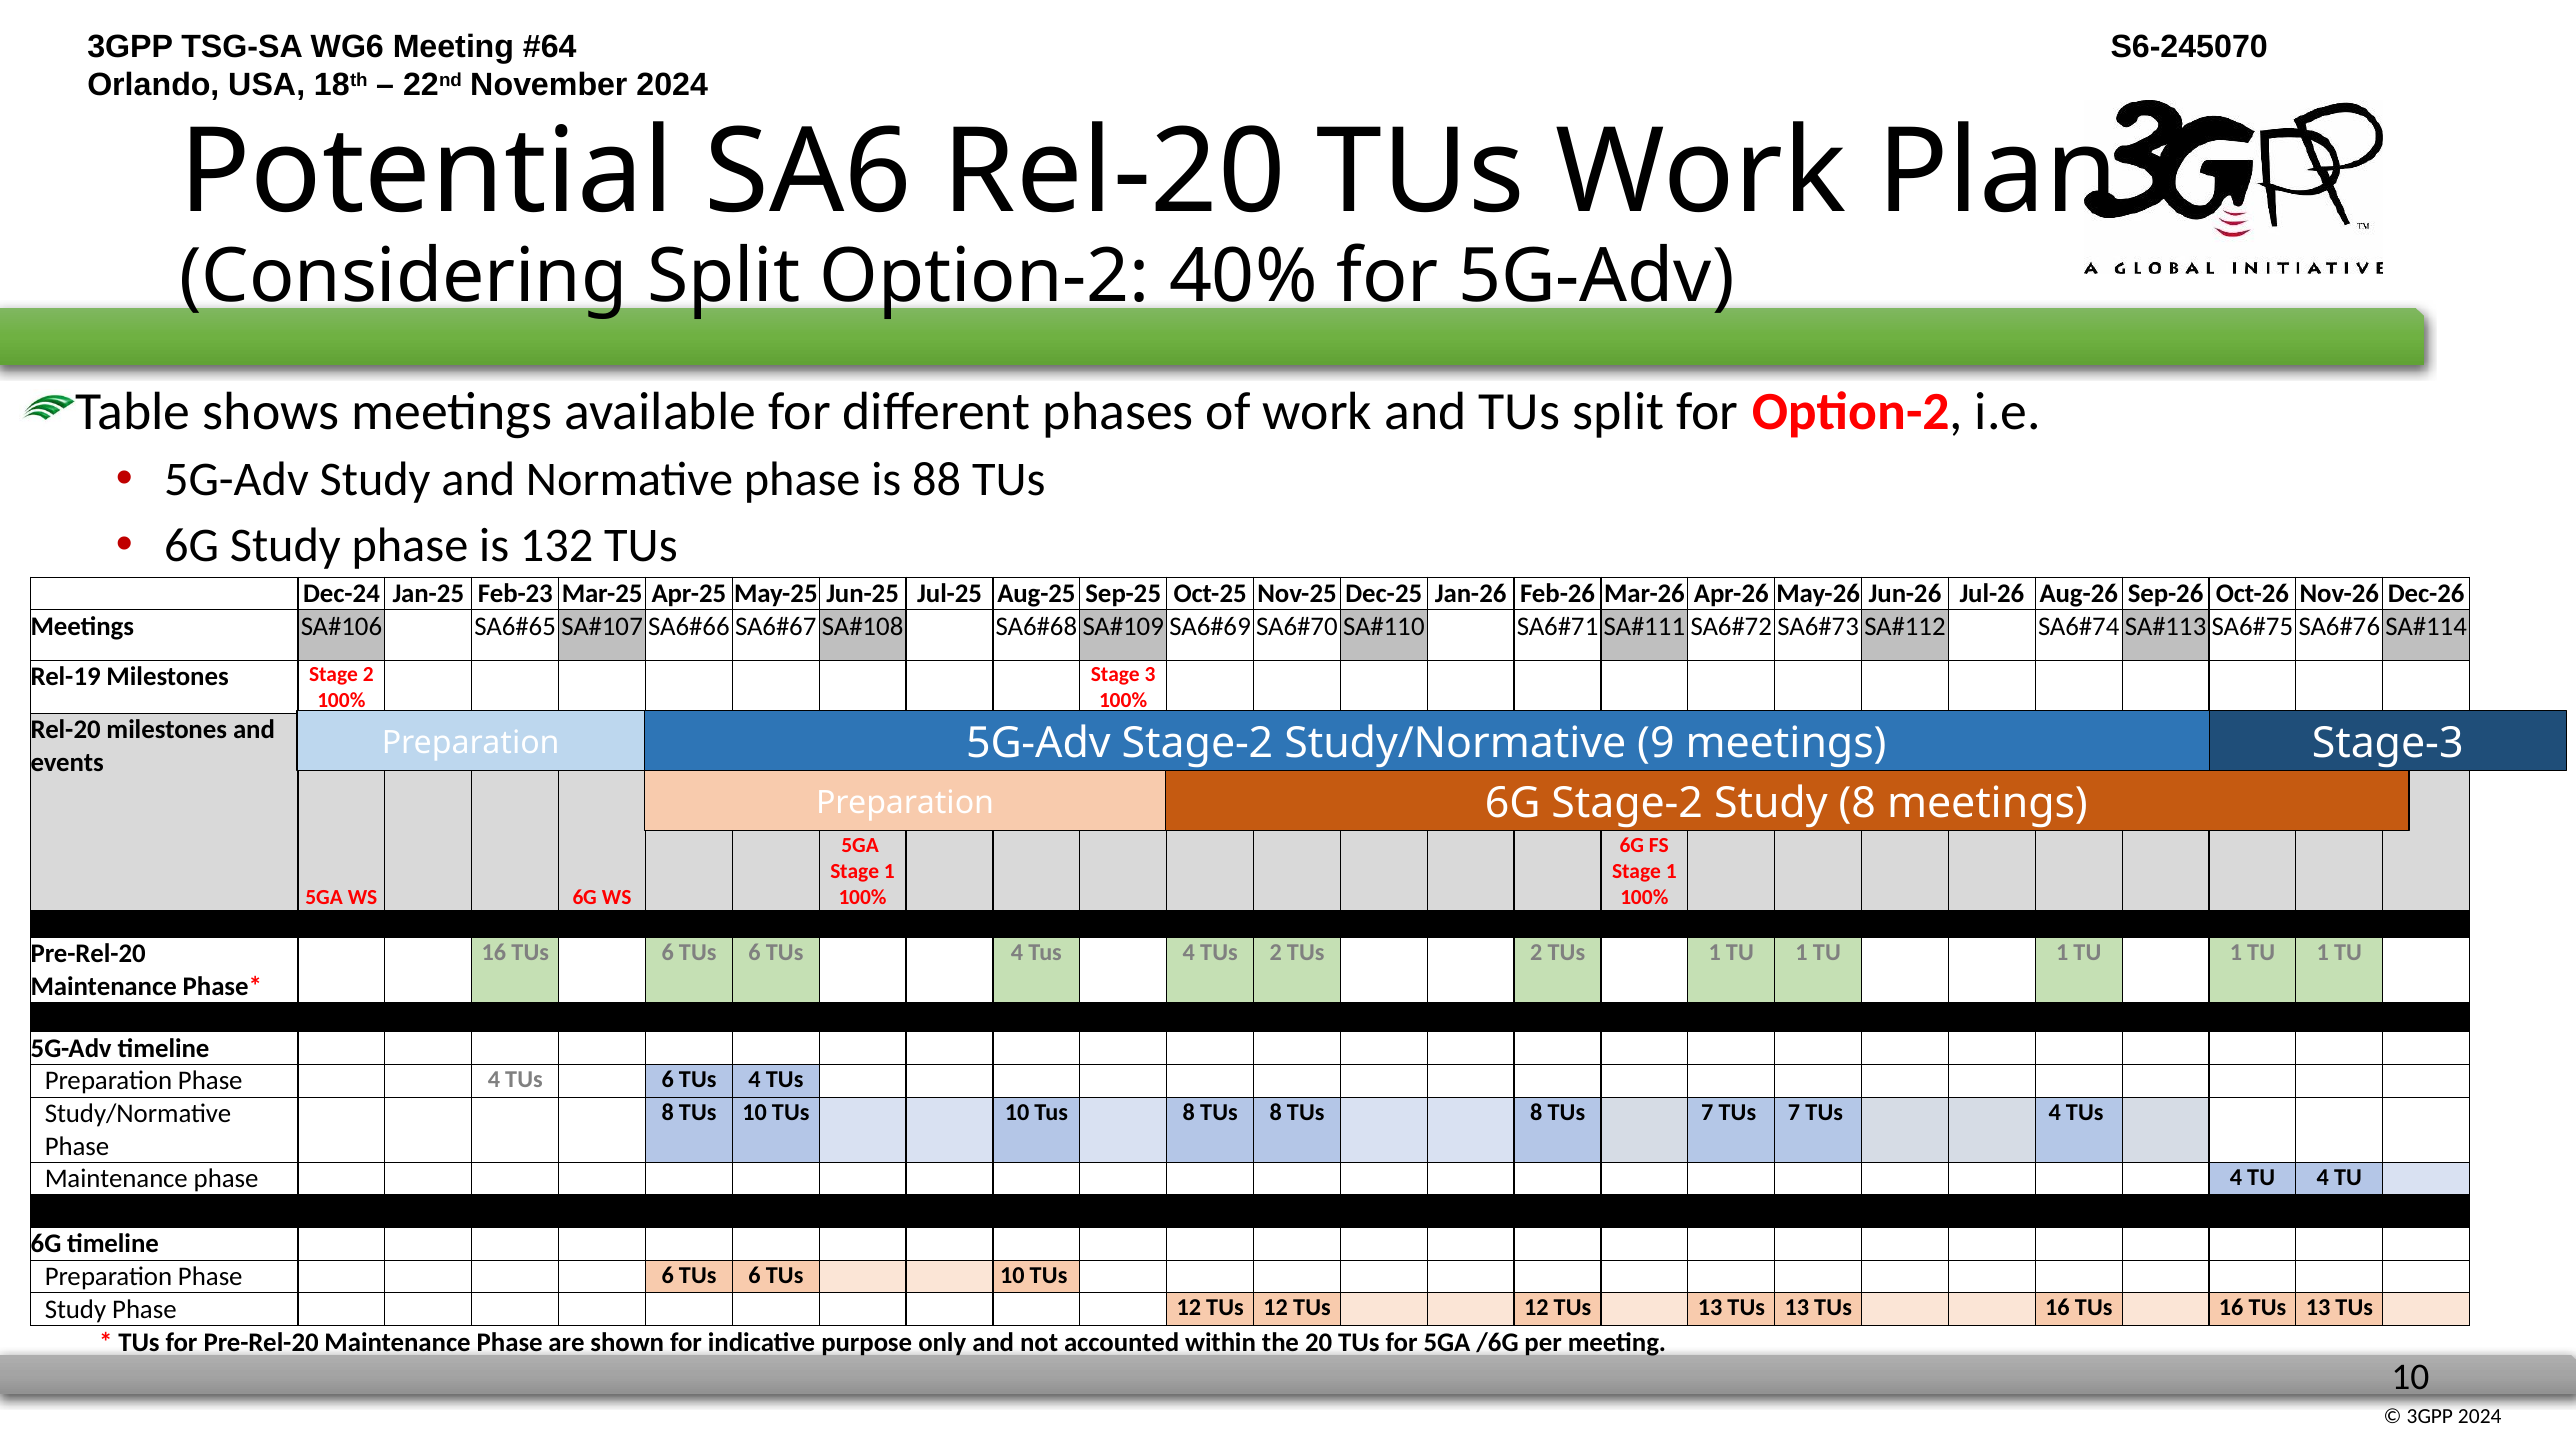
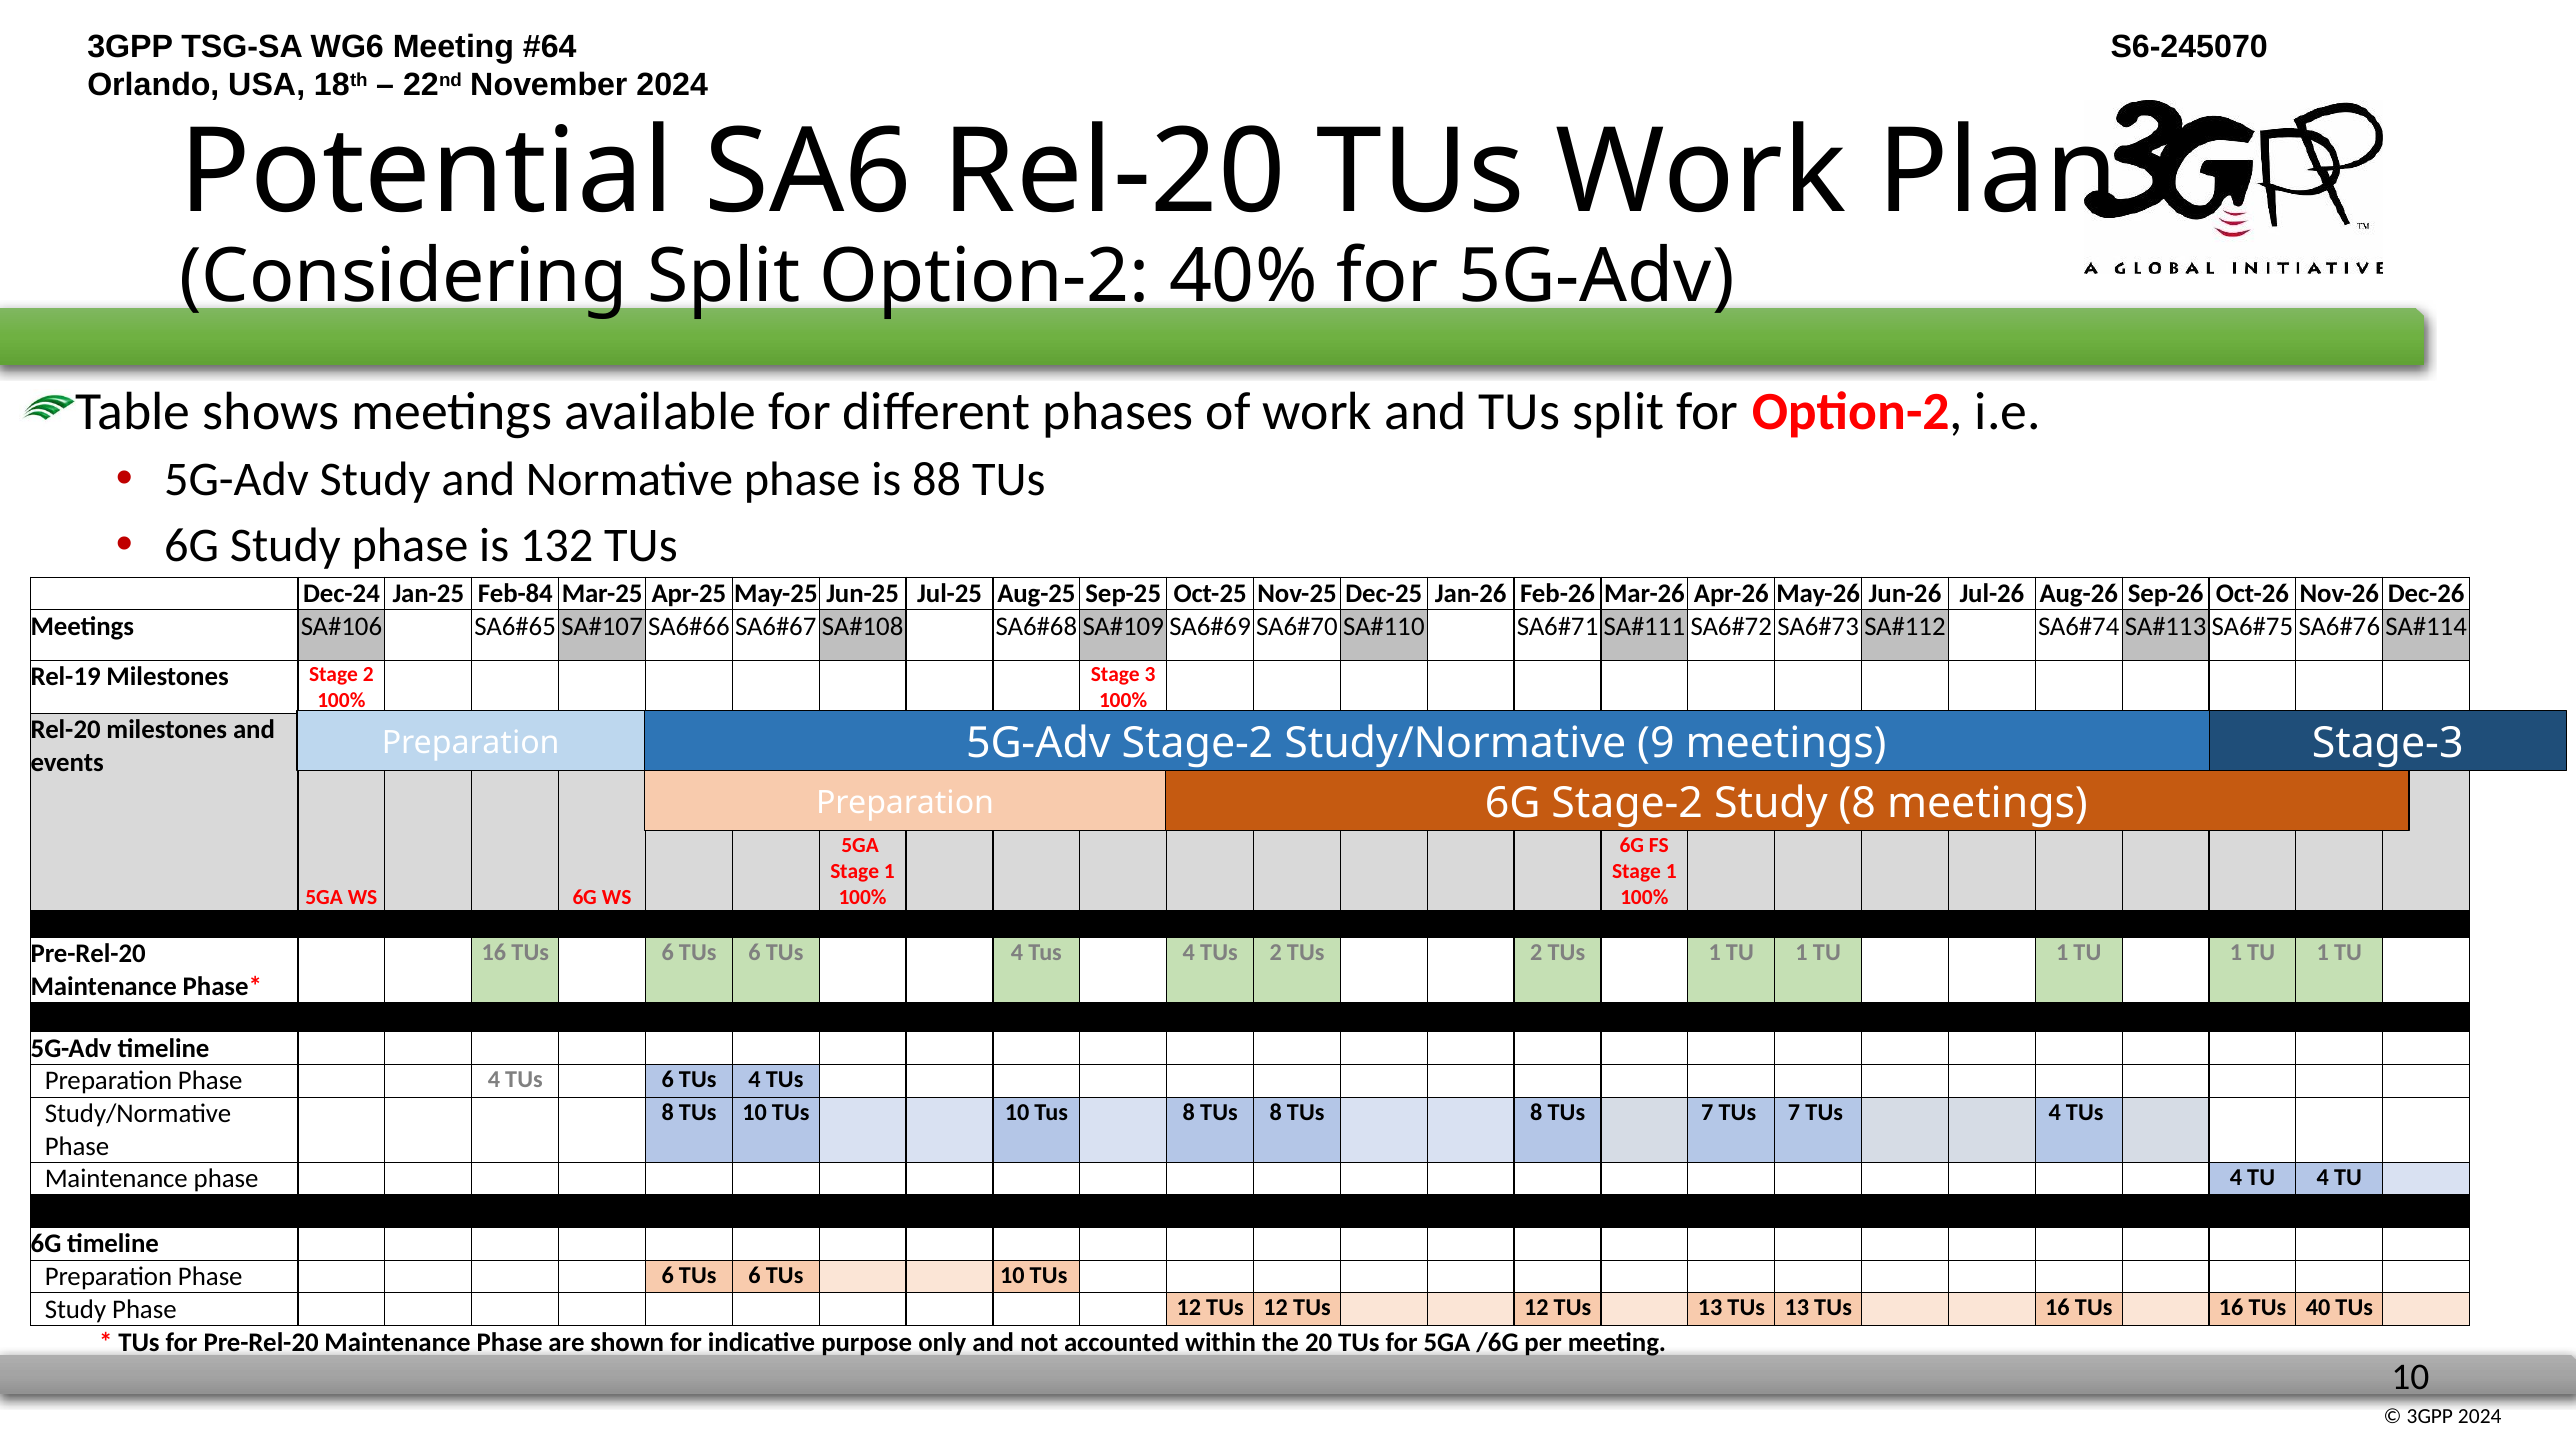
Feb-23: Feb-23 -> Feb-84
16 TUs 13: 13 -> 40
